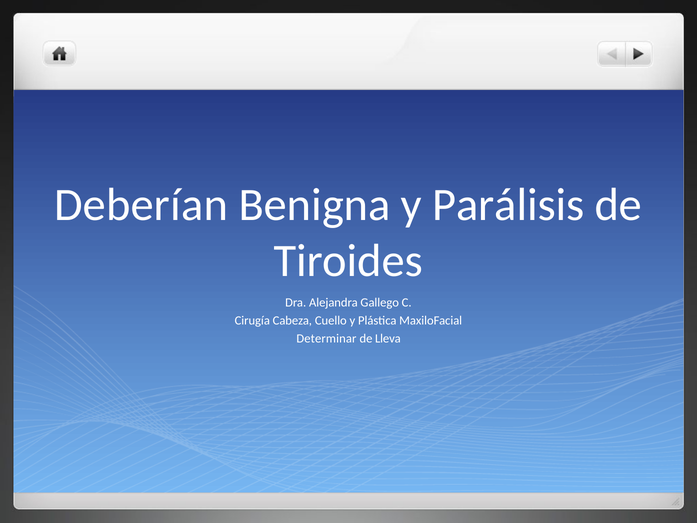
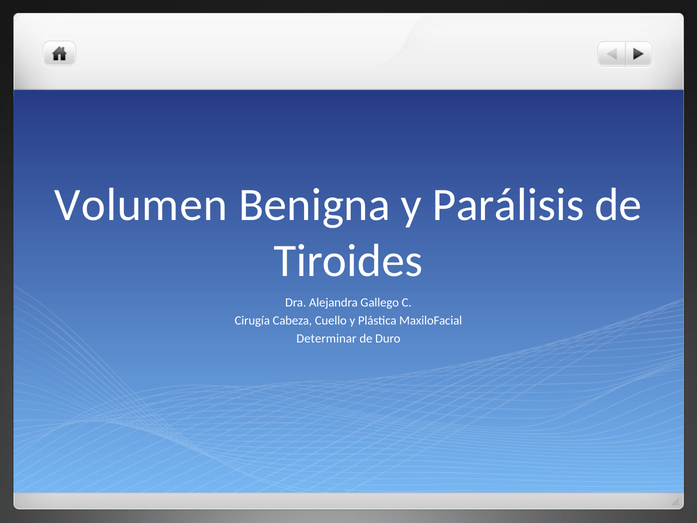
Deberían: Deberían -> Volumen
Lleva: Lleva -> Duro
